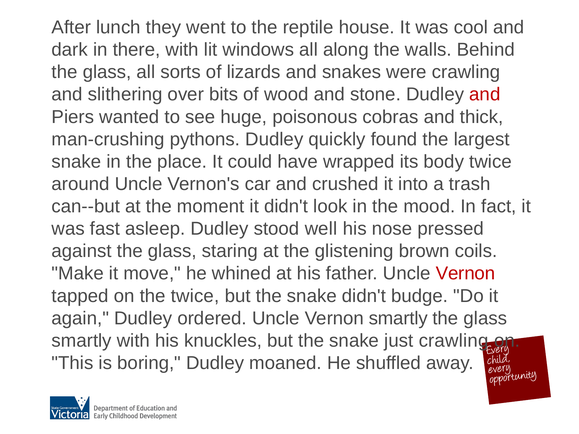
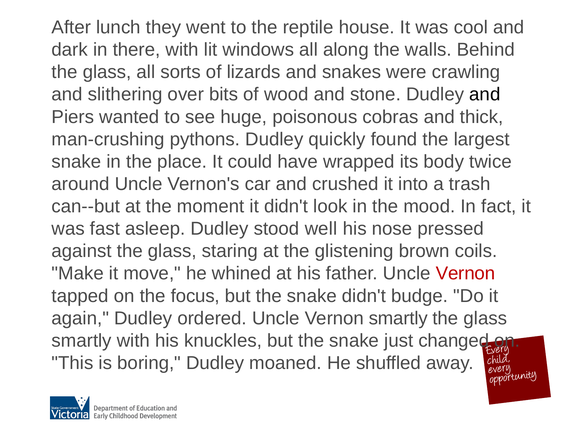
and at (485, 95) colour: red -> black
the twice: twice -> focus
just crawling: crawling -> changed
